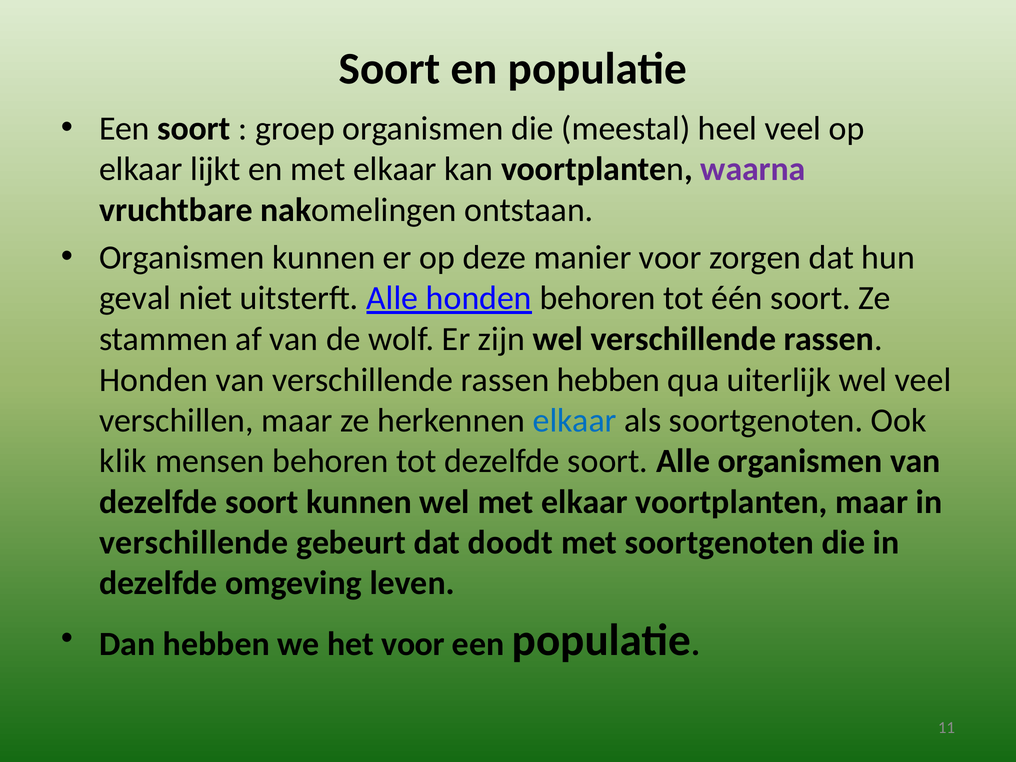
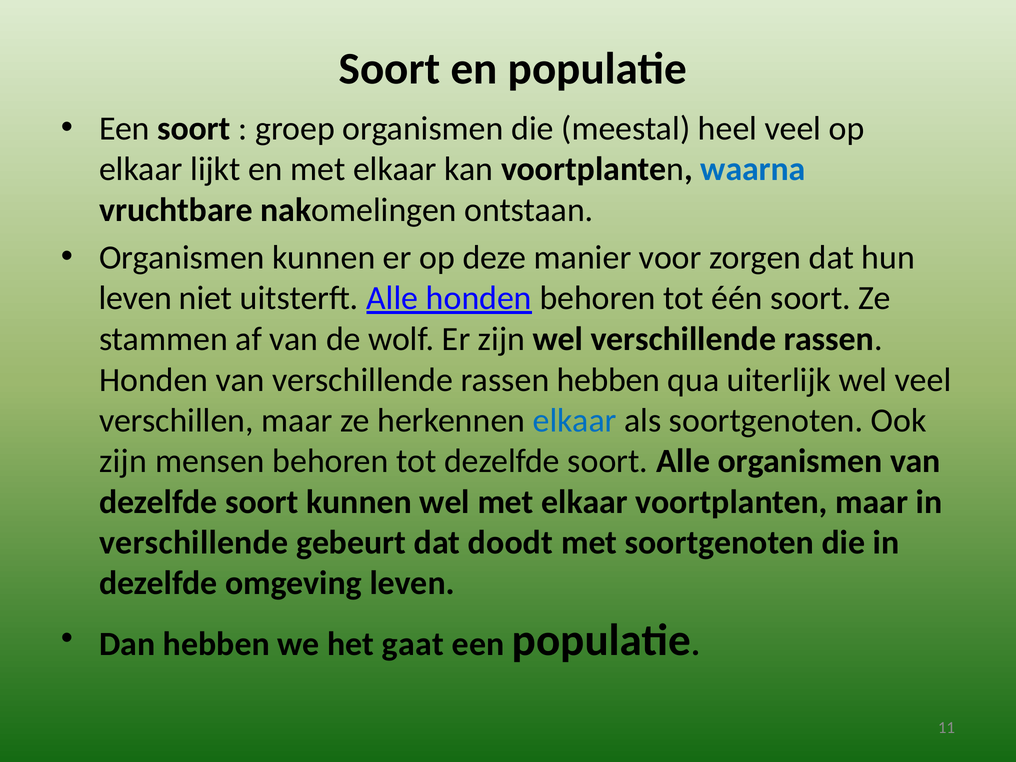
waarna colour: purple -> blue
geval at (135, 298): geval -> leven
klik at (123, 461): klik -> zijn
het voor: voor -> gaat
